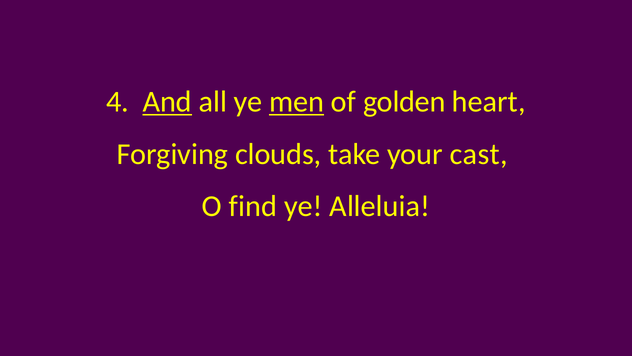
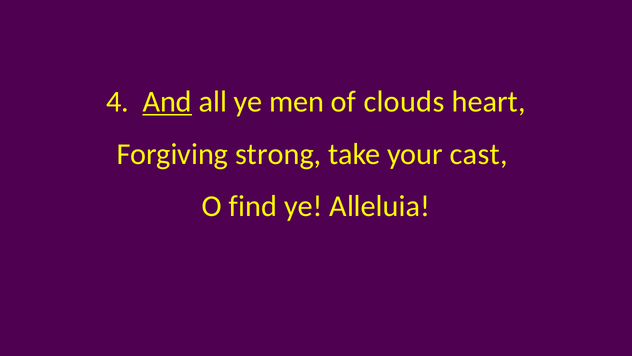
men underline: present -> none
golden: golden -> clouds
clouds: clouds -> strong
